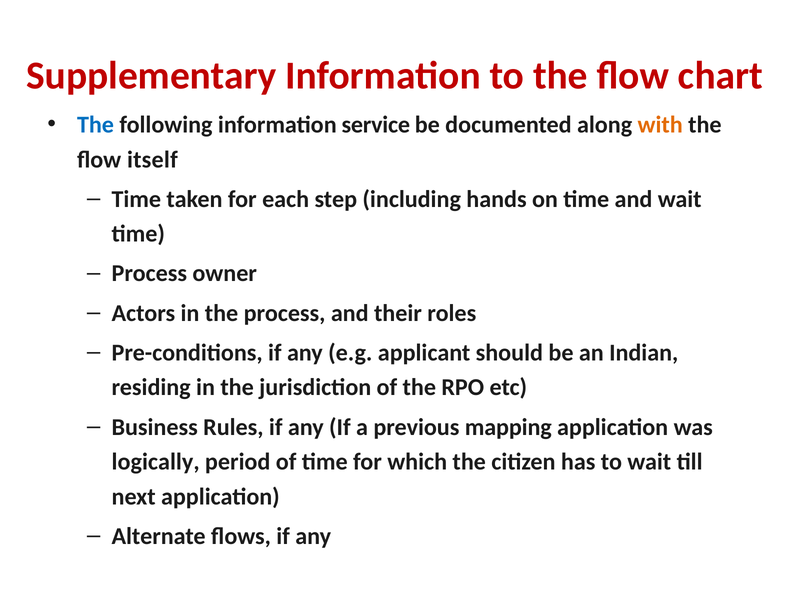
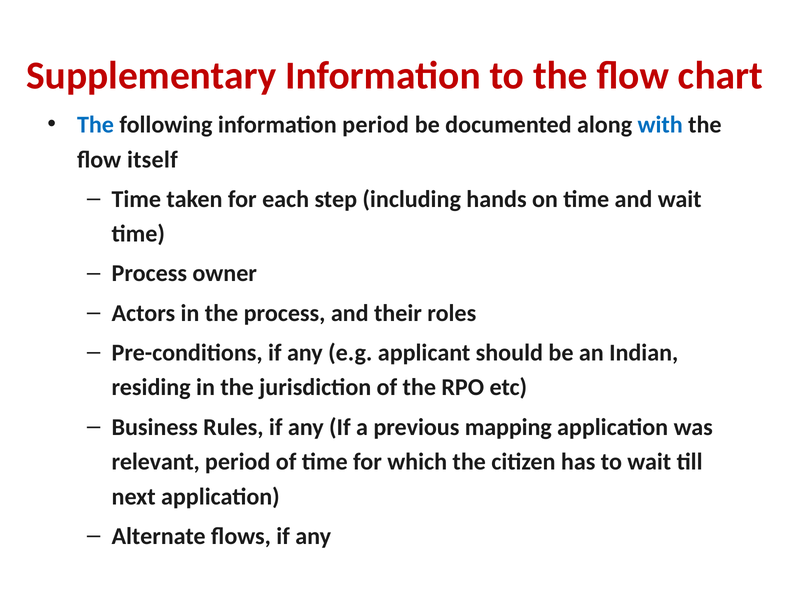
information service: service -> period
with colour: orange -> blue
logically: logically -> relevant
